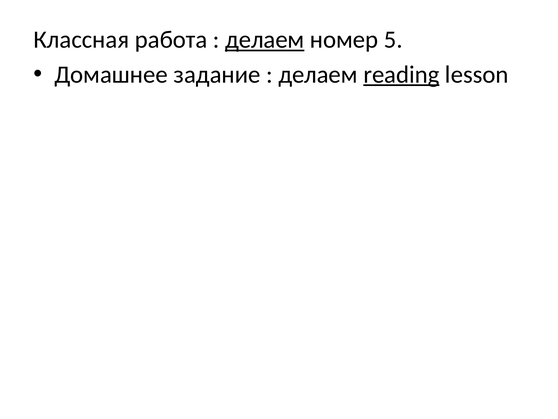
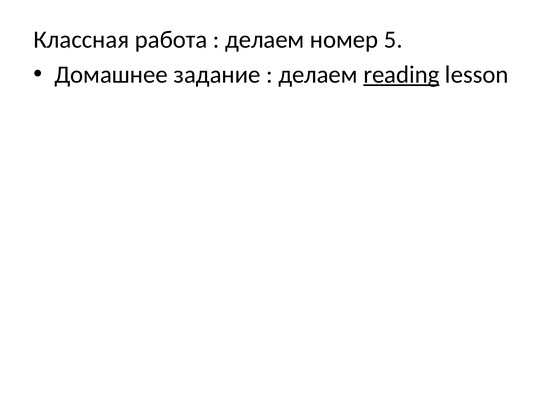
делаем at (265, 40) underline: present -> none
